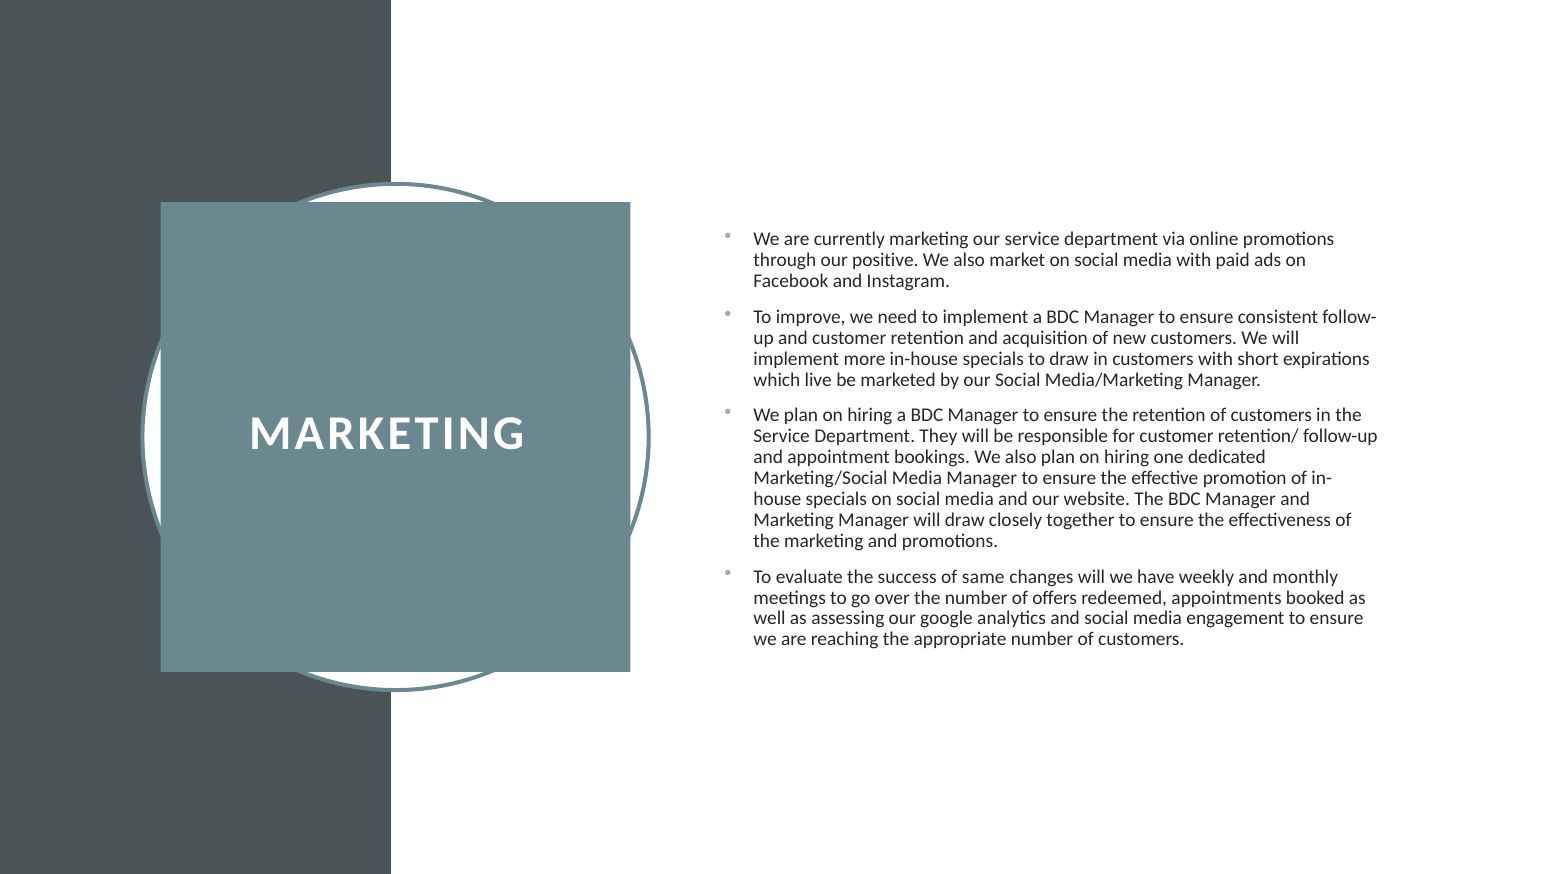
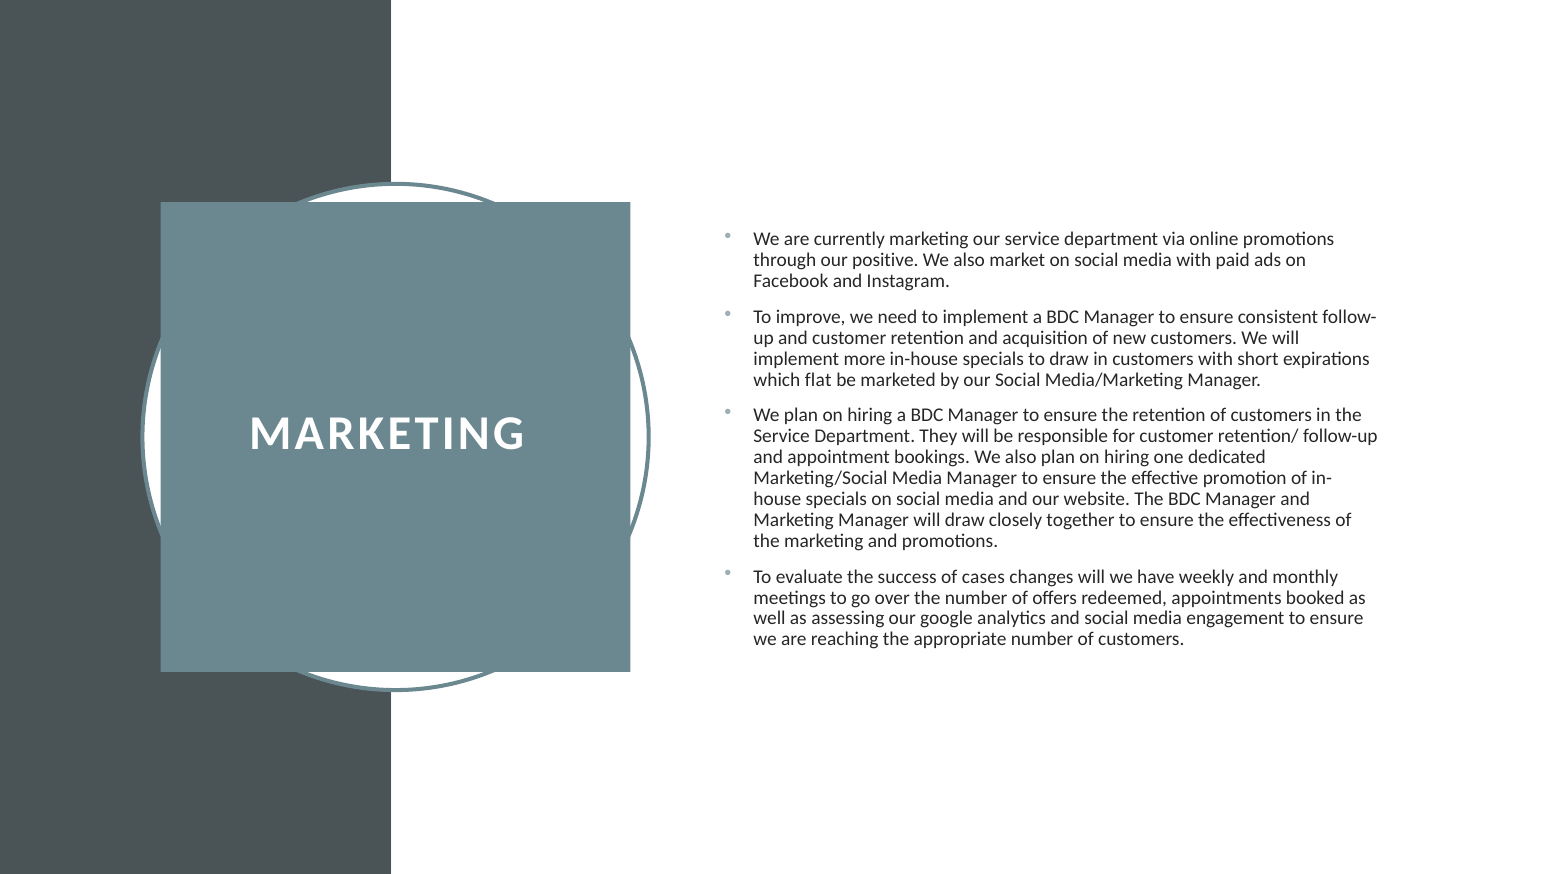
live: live -> flat
same: same -> cases
